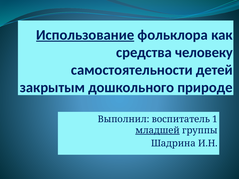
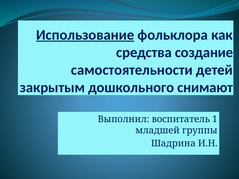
человеку: человеку -> создание
природе: природе -> снимают
младшей underline: present -> none
